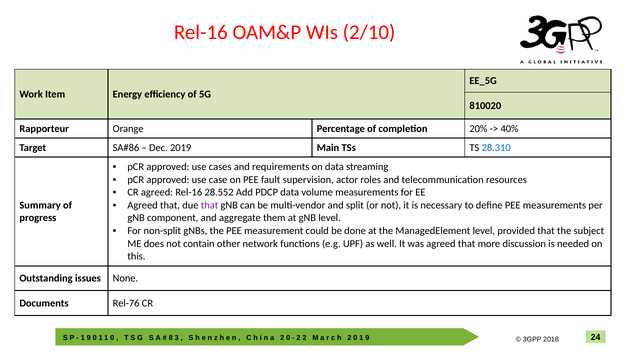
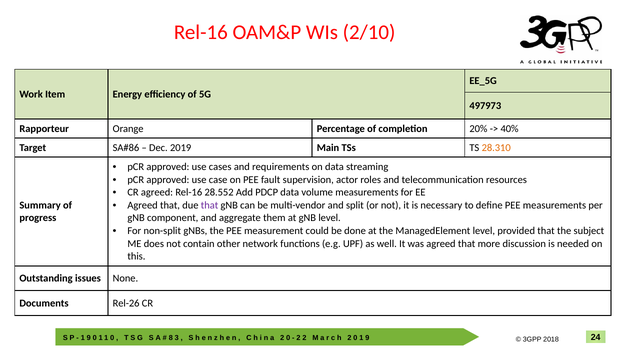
810020: 810020 -> 497973
28.310 colour: blue -> orange
Rel-76: Rel-76 -> Rel-26
